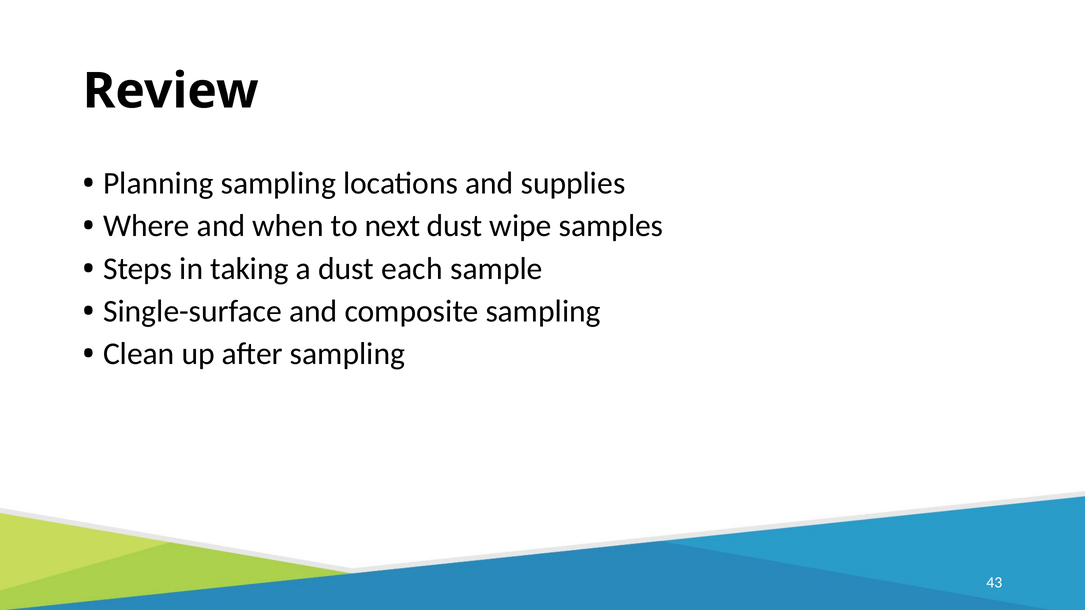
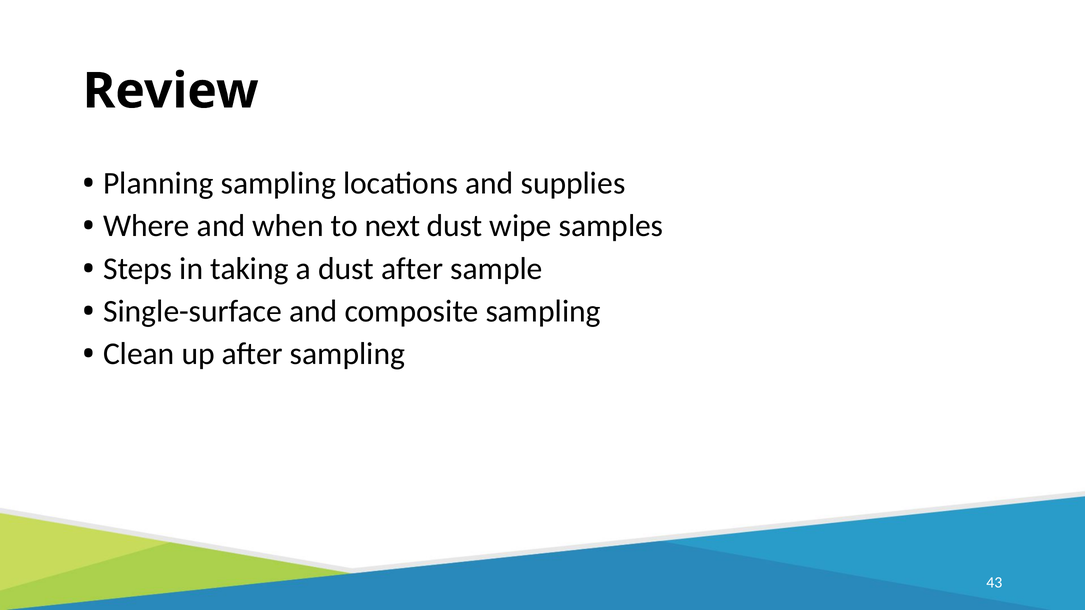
dust each: each -> after
